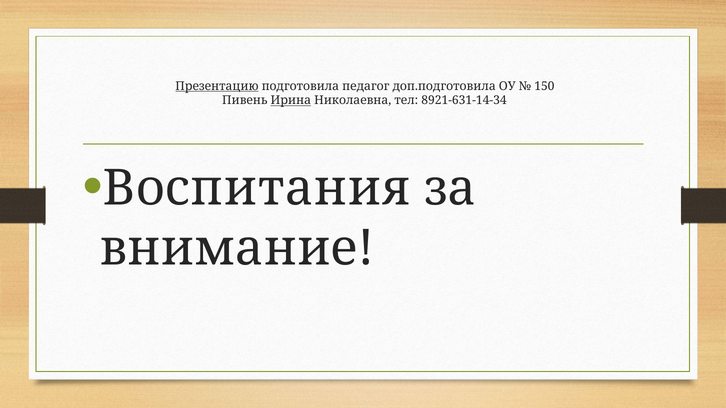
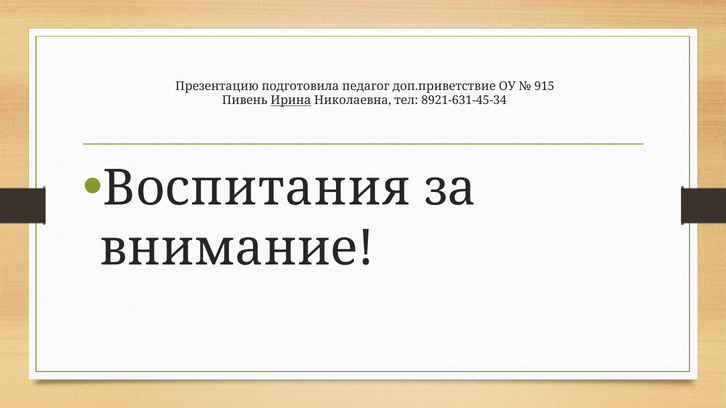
Презентацию underline: present -> none
доп.подготовила: доп.подготовила -> доп.приветствие
150: 150 -> 915
8921-631-14-34: 8921-631-14-34 -> 8921-631-45-34
